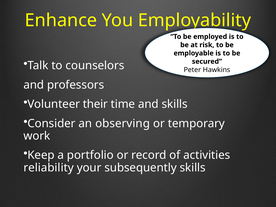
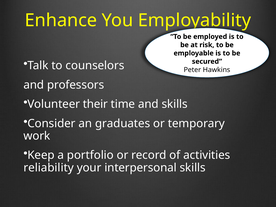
observing: observing -> graduates
subsequently: subsequently -> interpersonal
